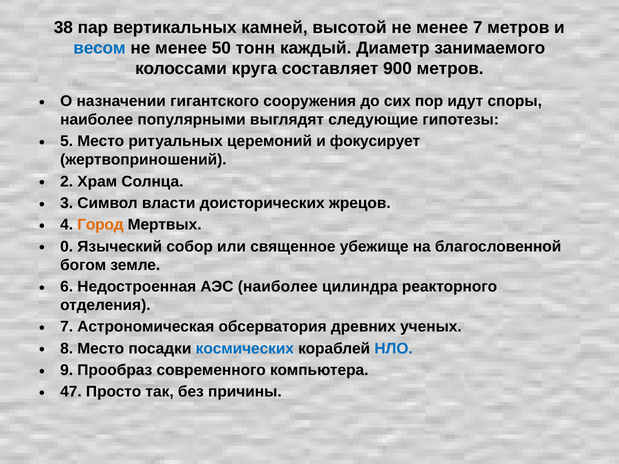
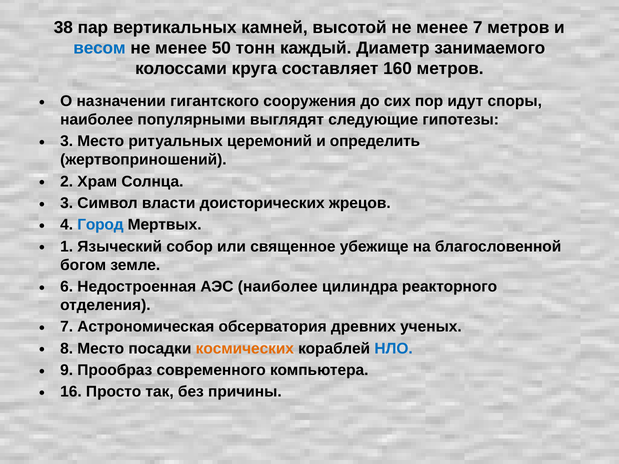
900: 900 -> 160
5 at (67, 141): 5 -> 3
фокусирует: фокусирует -> определить
Город colour: orange -> blue
0: 0 -> 1
космических colour: blue -> orange
47: 47 -> 16
